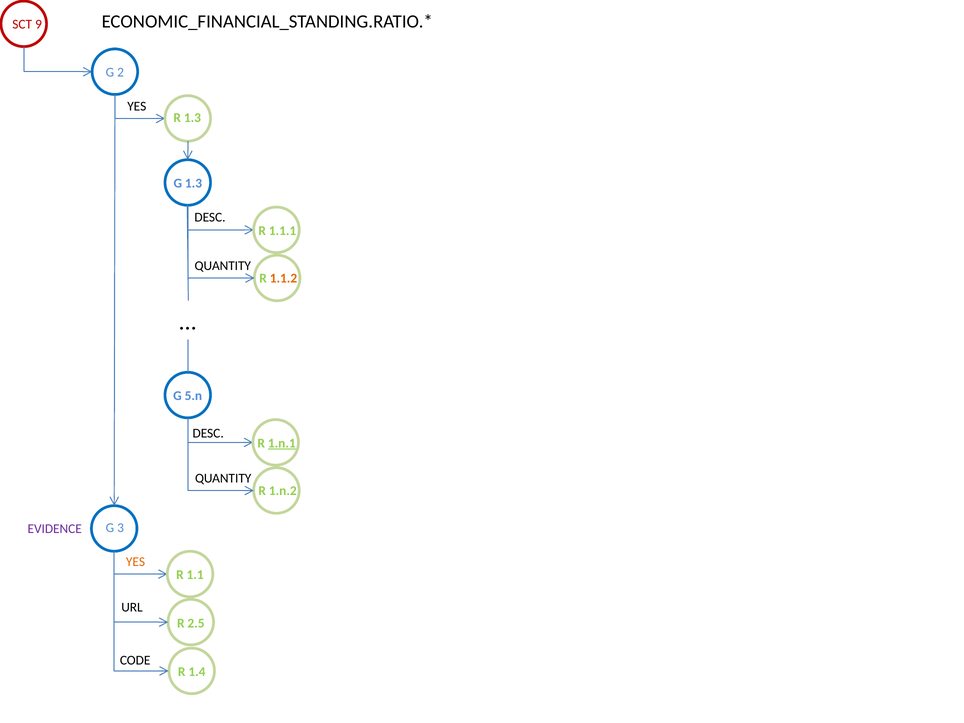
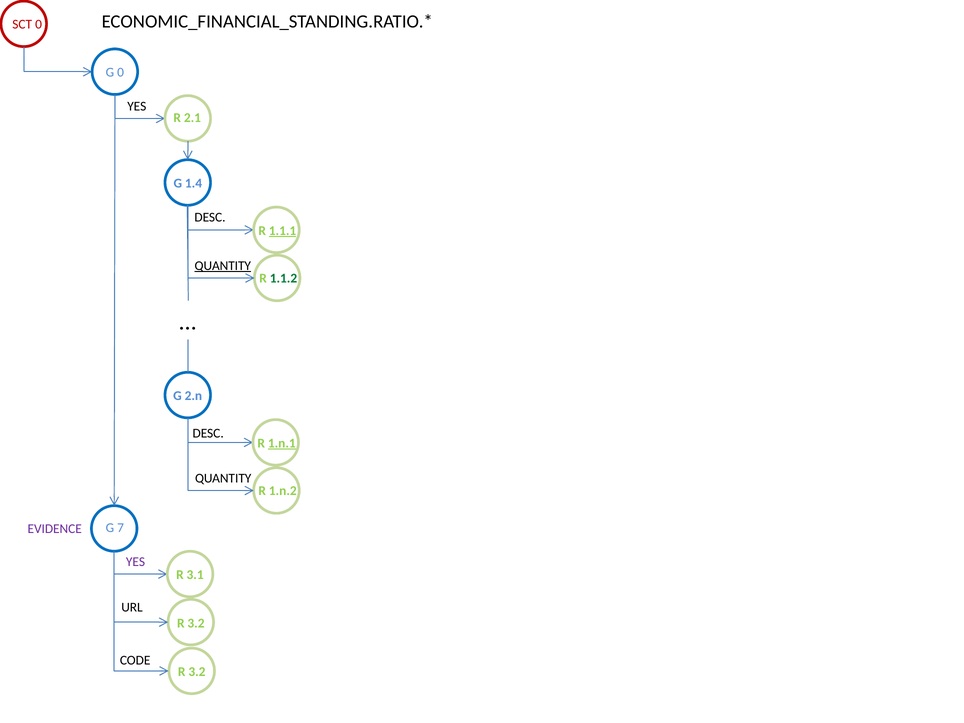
SCT 9: 9 -> 0
G 2: 2 -> 0
R 1.3: 1.3 -> 2.1
G 1.3: 1.3 -> 1.4
1.1.1 underline: none -> present
QUANTITY at (223, 266) underline: none -> present
1.1.2 colour: orange -> green
5.n: 5.n -> 2.n
3: 3 -> 7
YES at (136, 562) colour: orange -> purple
1.1: 1.1 -> 3.1
2.5 at (196, 623): 2.5 -> 3.2
1.4 at (197, 672): 1.4 -> 3.2
